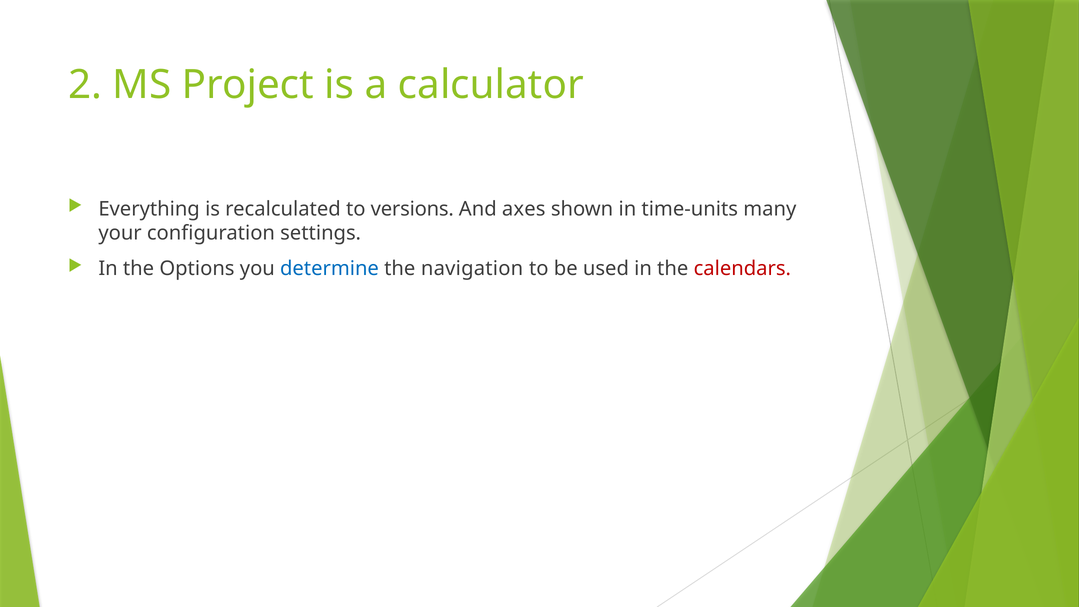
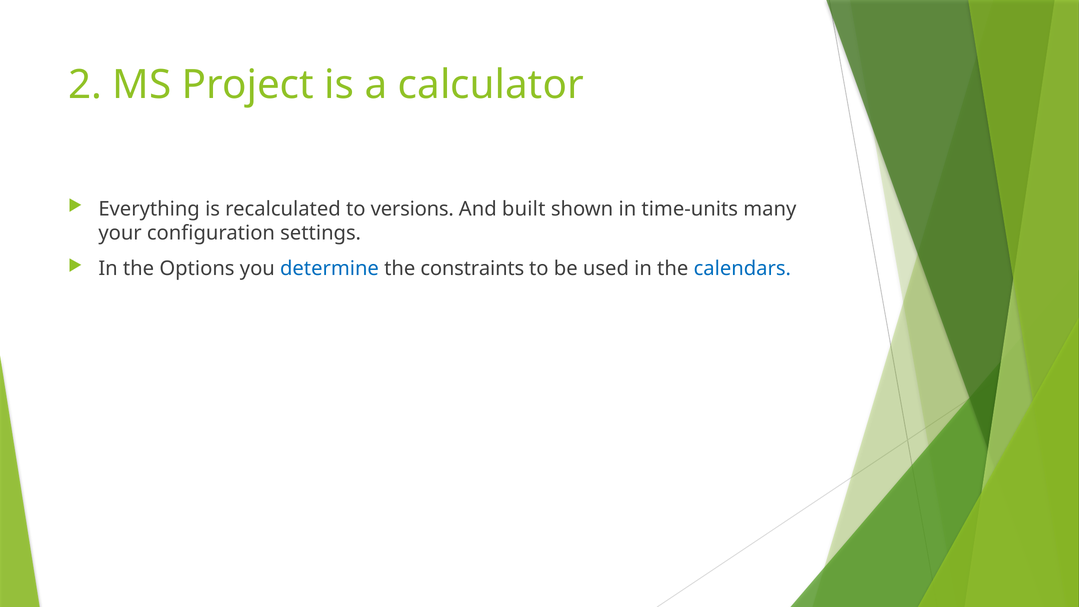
axes: axes -> built
navigation: navigation -> constraints
calendars colour: red -> blue
